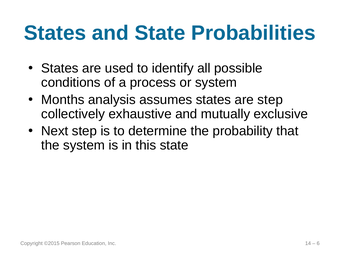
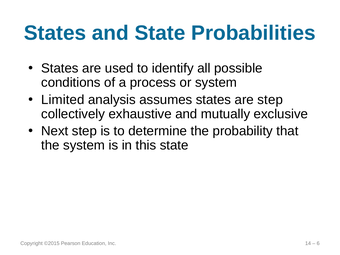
Months: Months -> Limited
